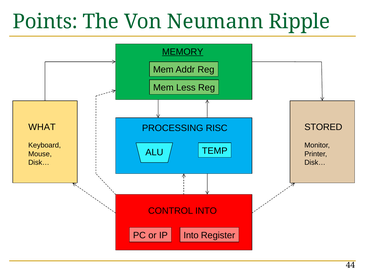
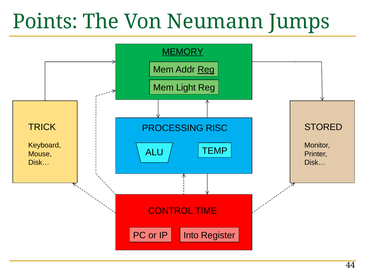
Ripple: Ripple -> Jumps
Reg at (206, 70) underline: none -> present
Less: Less -> Light
WHAT: WHAT -> TRICK
CONTROL INTO: INTO -> TIME
